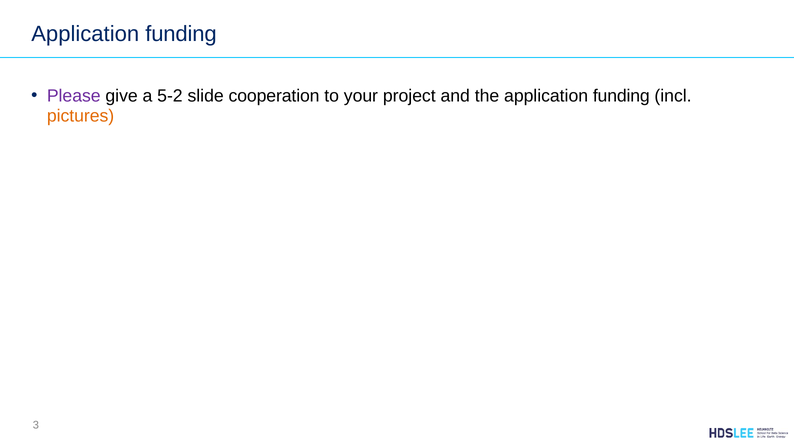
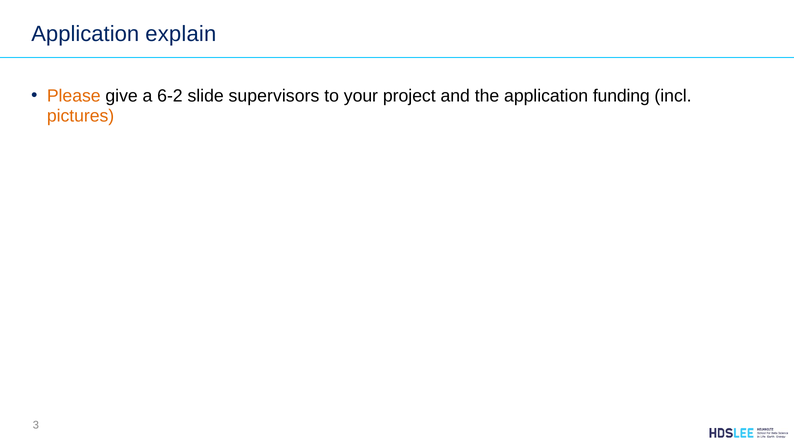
funding at (181, 34): funding -> explain
Please colour: purple -> orange
5-2: 5-2 -> 6-2
cooperation: cooperation -> supervisors
